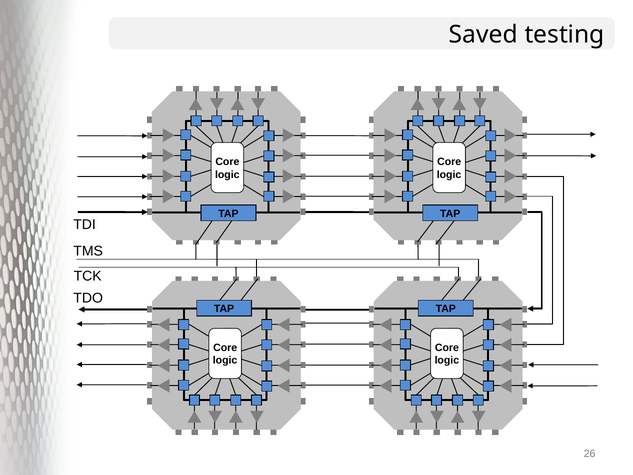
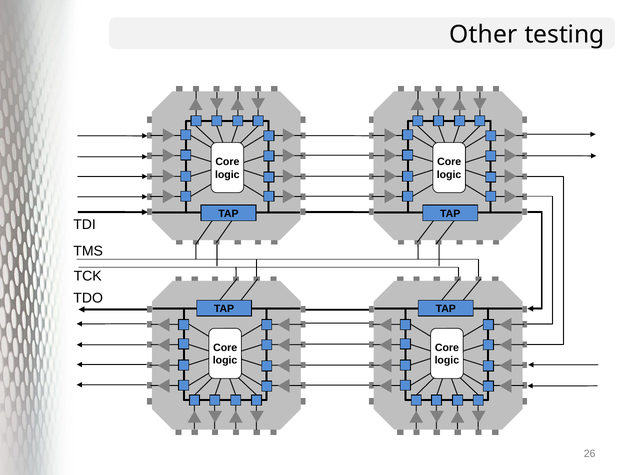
Saved: Saved -> Other
